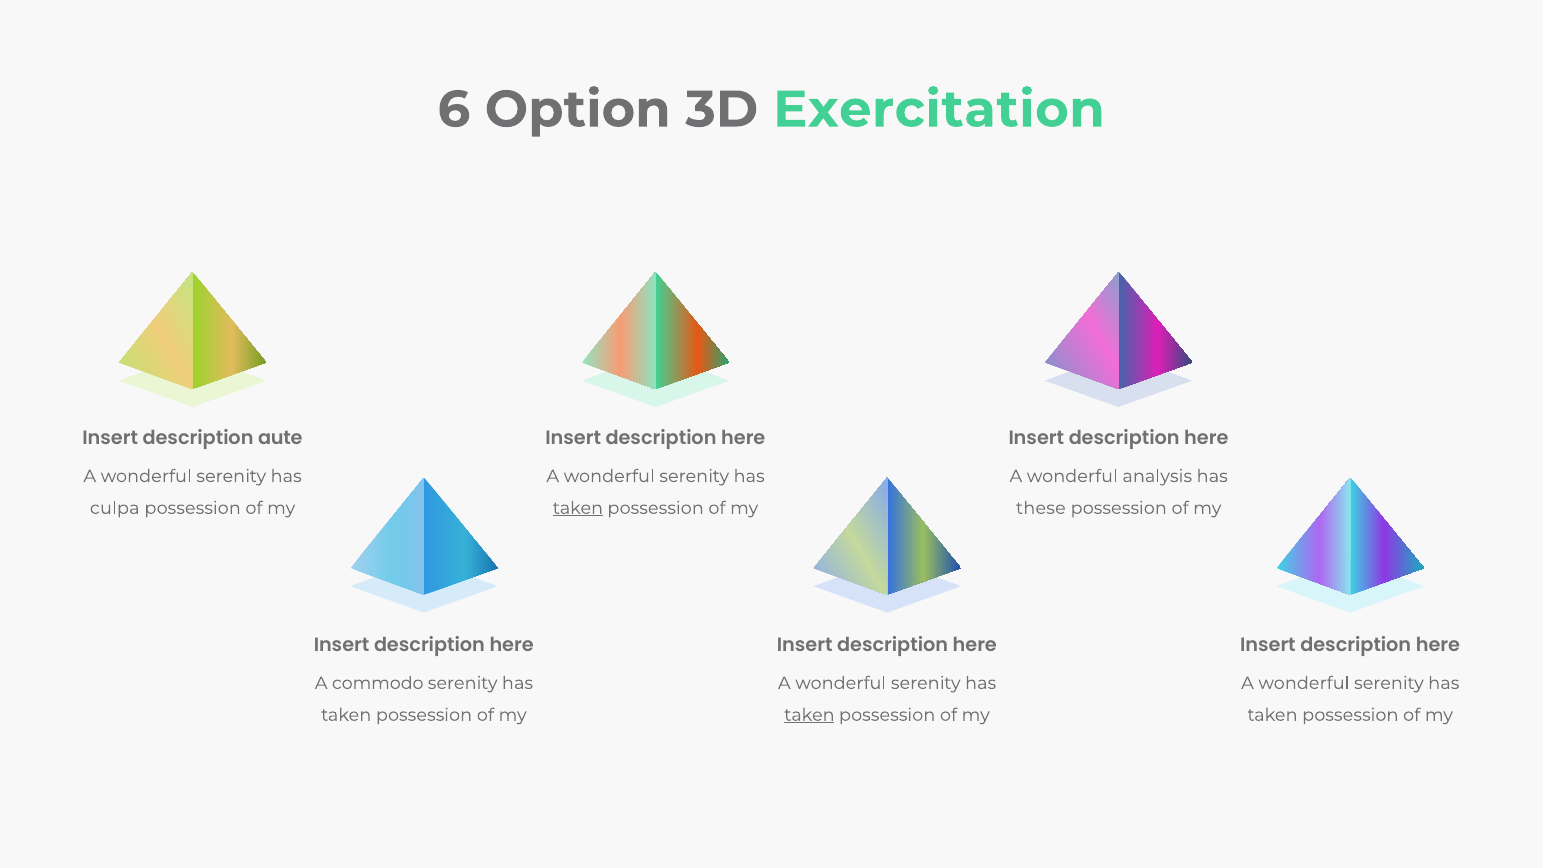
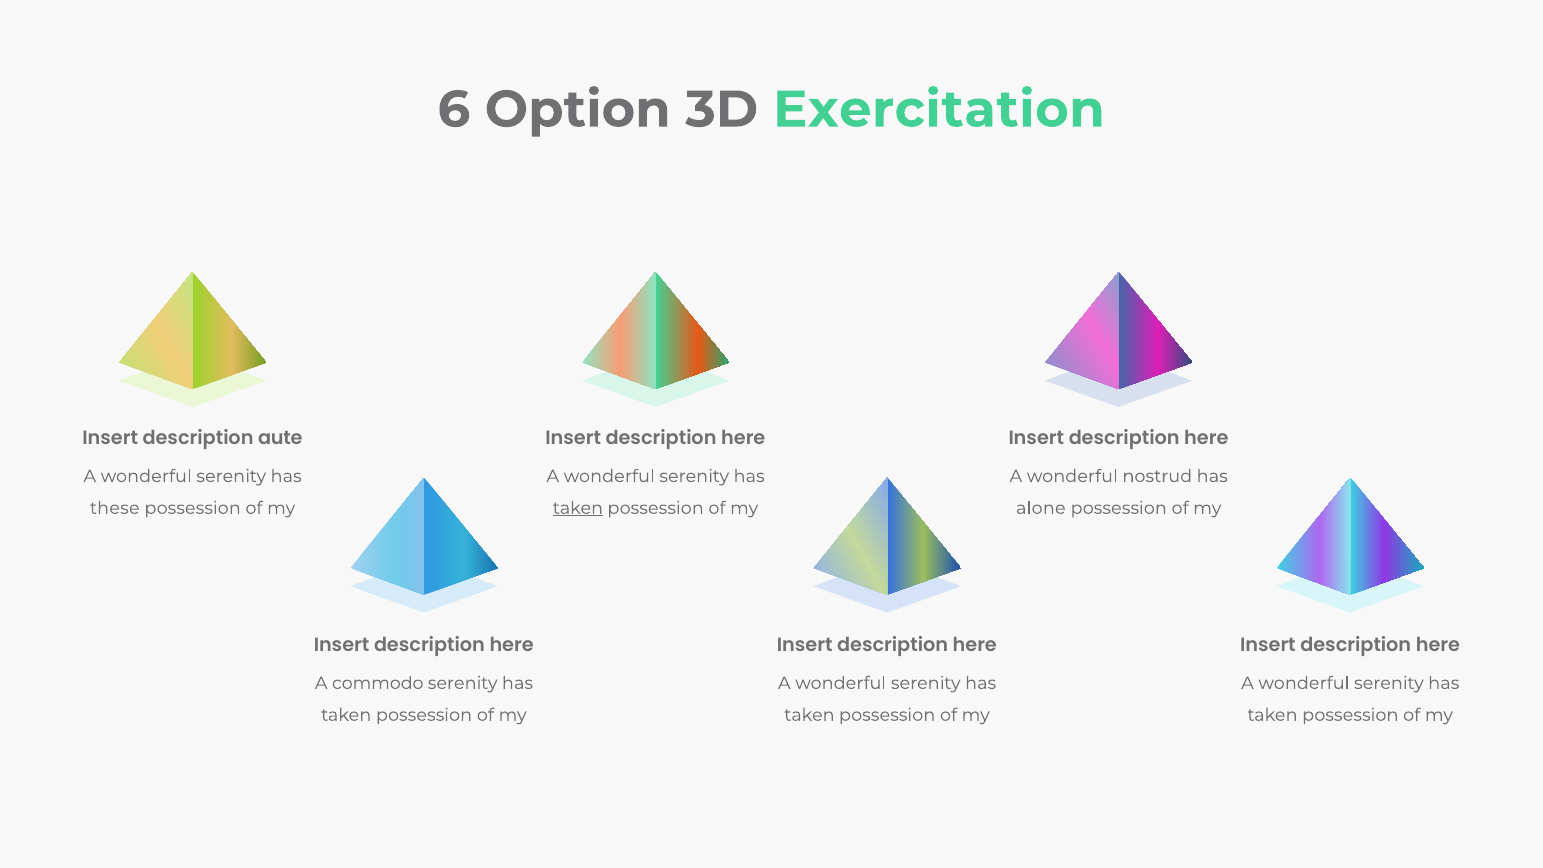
analysis: analysis -> nostrud
culpa: culpa -> these
these: these -> alone
taken at (809, 715) underline: present -> none
